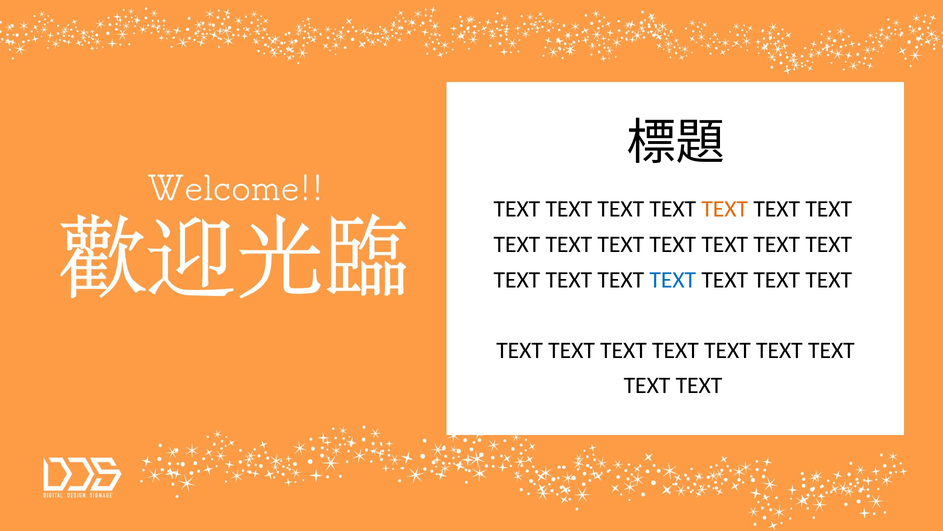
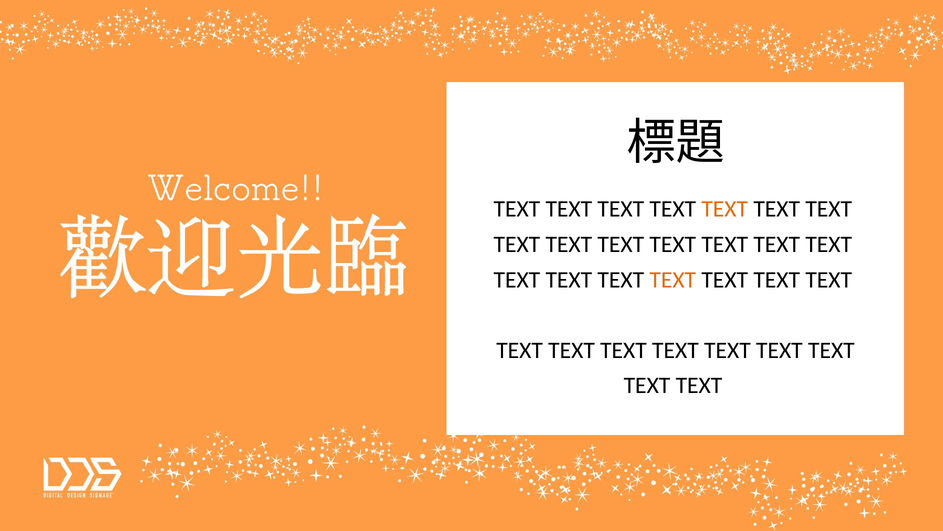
TEXT at (673, 279) colour: blue -> orange
